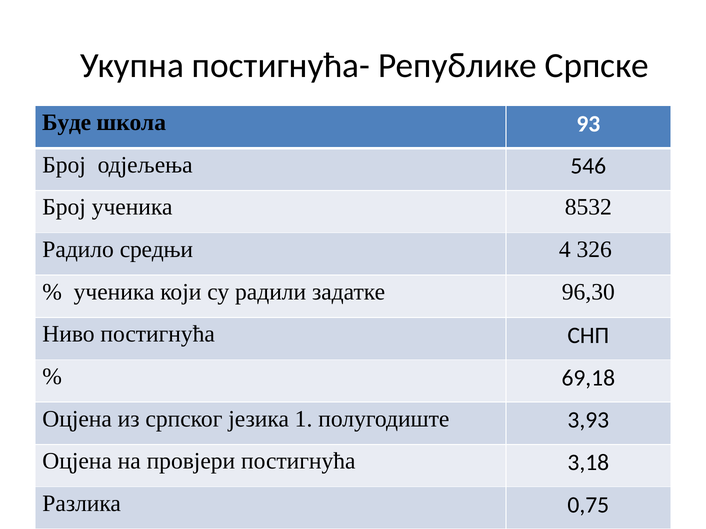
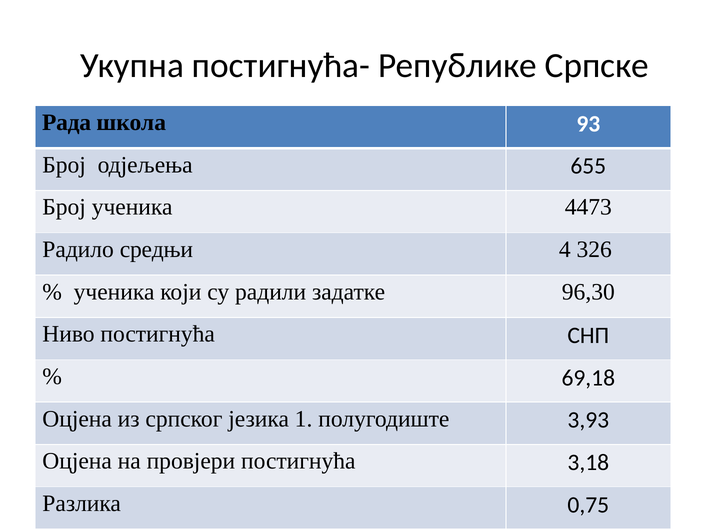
Буде: Буде -> Рада
546: 546 -> 655
8532: 8532 -> 4473
